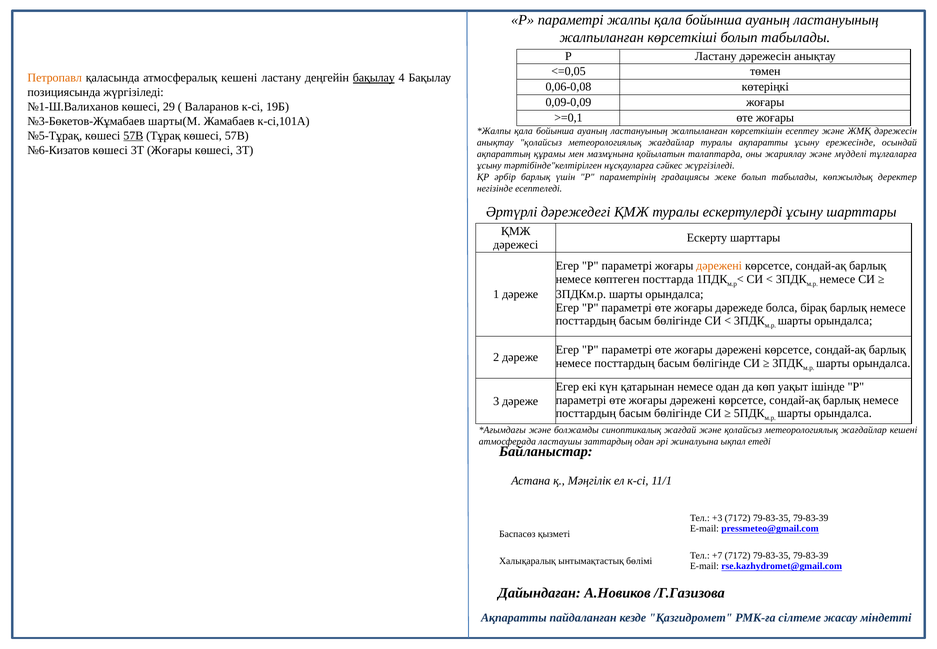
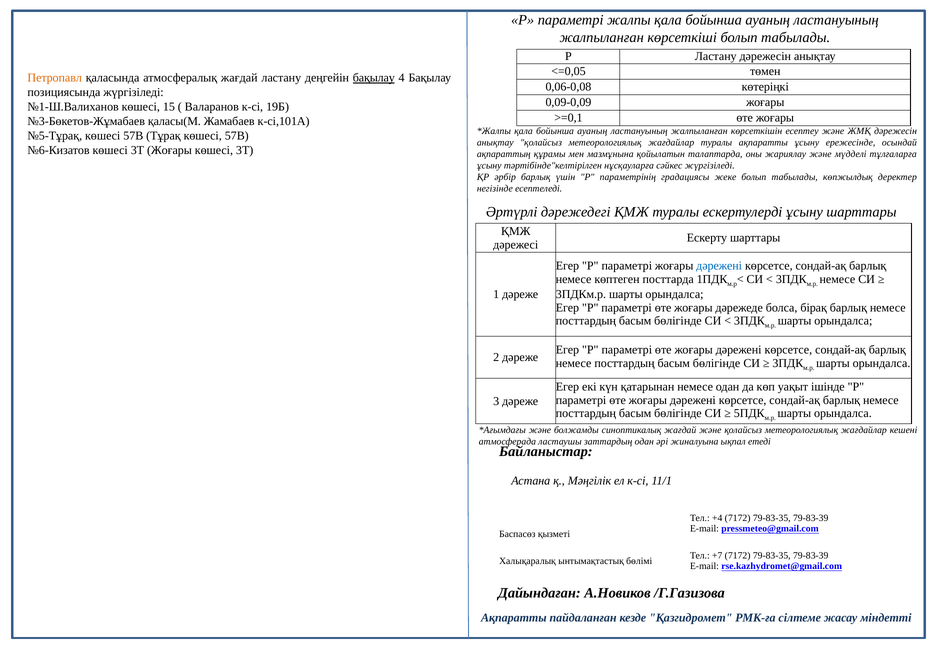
атмосфералық кешені: кешені -> жағдай
29: 29 -> 15
шарты(М: шарты(М -> қаласы(М
57В at (133, 136) underline: present -> none
дәрежені at (719, 266) colour: orange -> blue
+3: +3 -> +4
